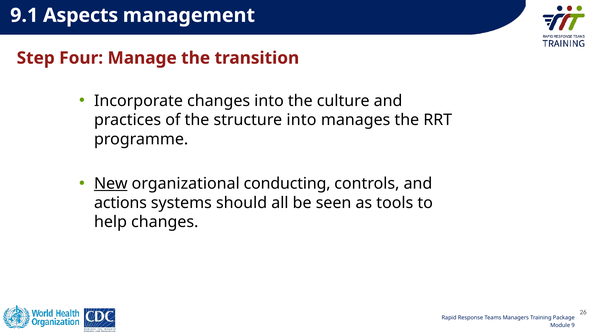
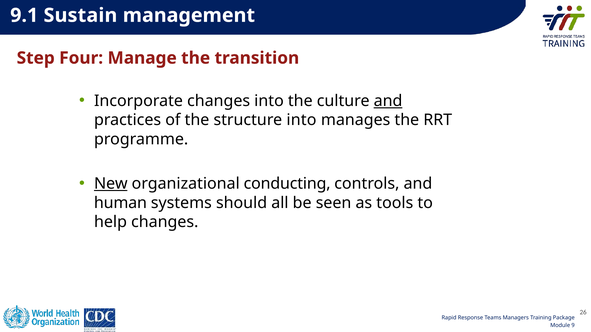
Aspects: Aspects -> Sustain
and at (388, 101) underline: none -> present
actions: actions -> human
